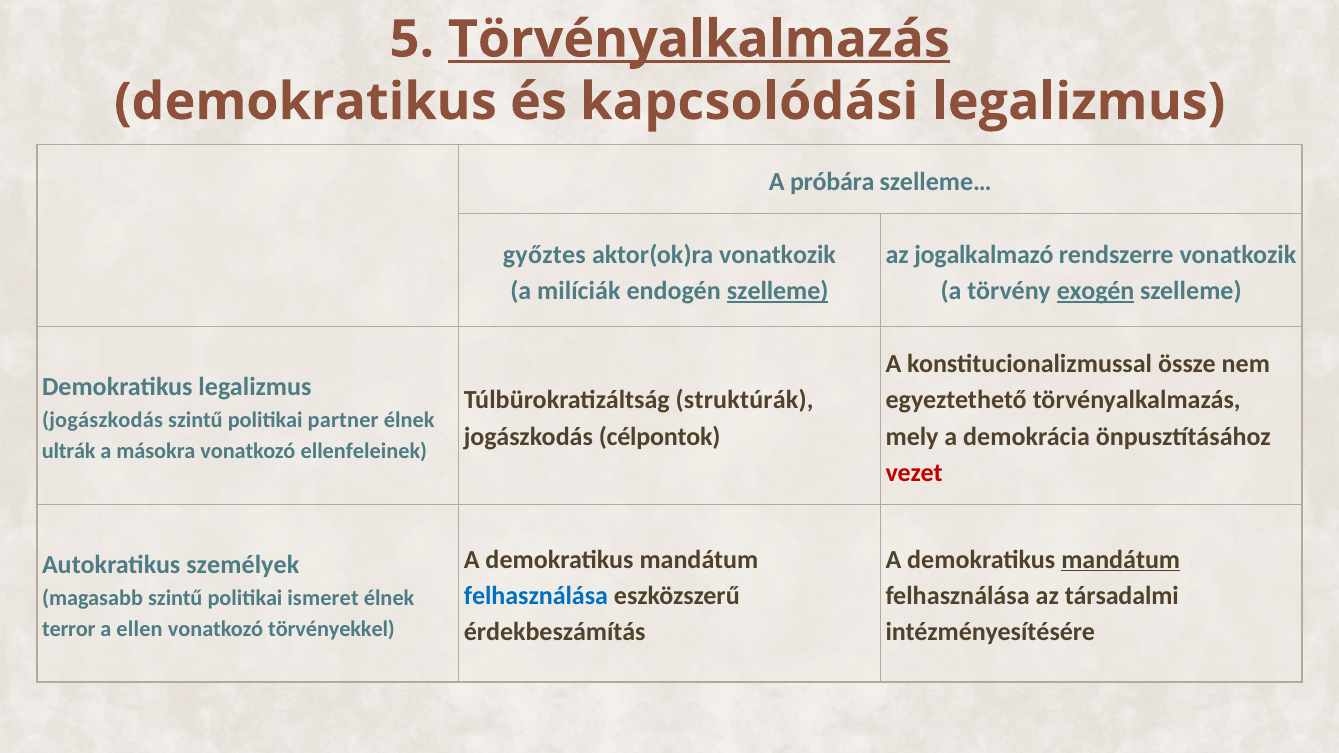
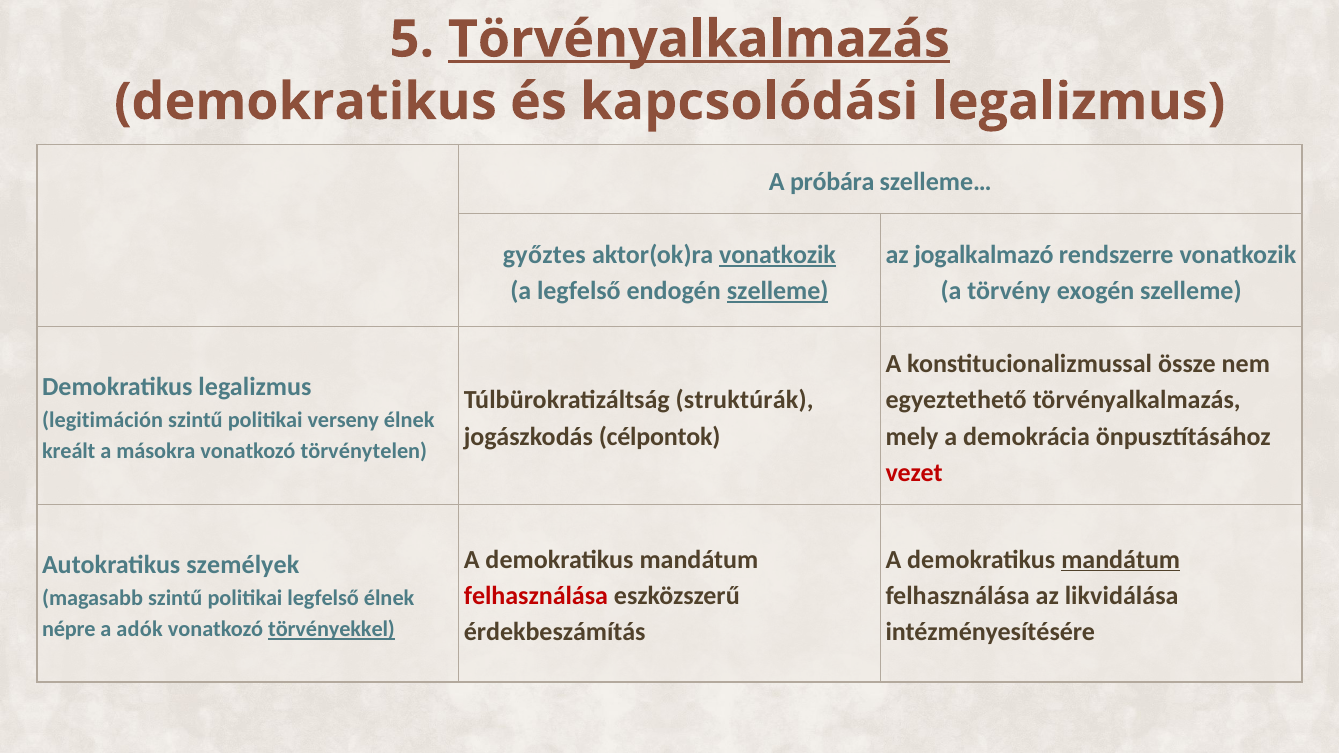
vonatkozik at (778, 255) underline: none -> present
a milíciák: milíciák -> legfelső
exogén underline: present -> none
jogászkodás at (103, 420): jogászkodás -> legitimáción
partner: partner -> verseny
ultrák: ultrák -> kreált
ellenfeleinek: ellenfeleinek -> törvénytelen
felhasználása at (536, 596) colour: blue -> red
társadalmi: társadalmi -> likvidálása
politikai ismeret: ismeret -> legfelső
terror: terror -> népre
ellen: ellen -> adók
törvényekkel underline: none -> present
